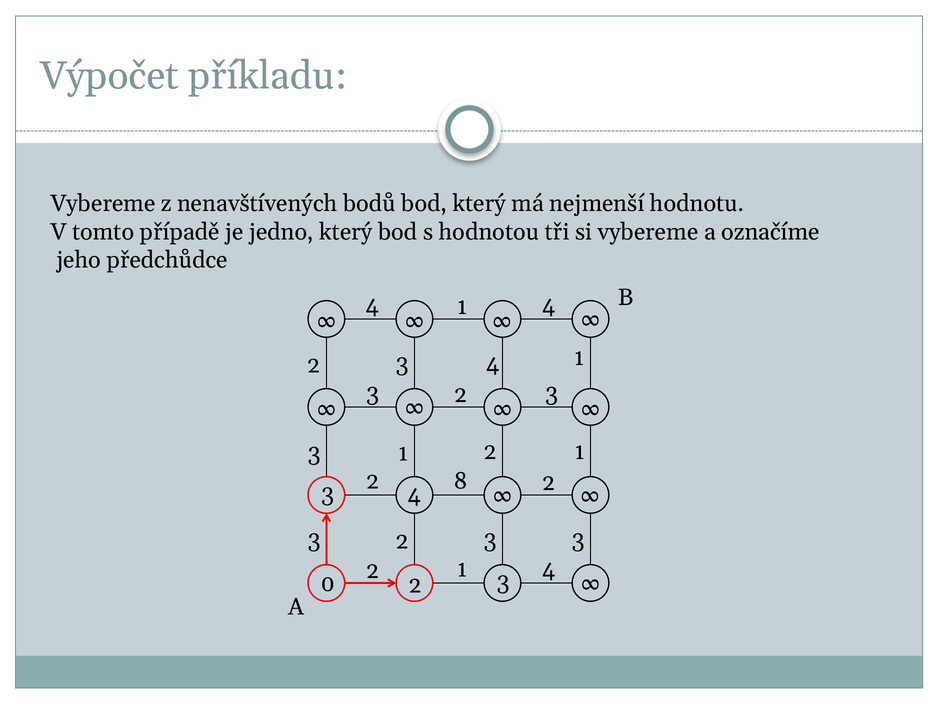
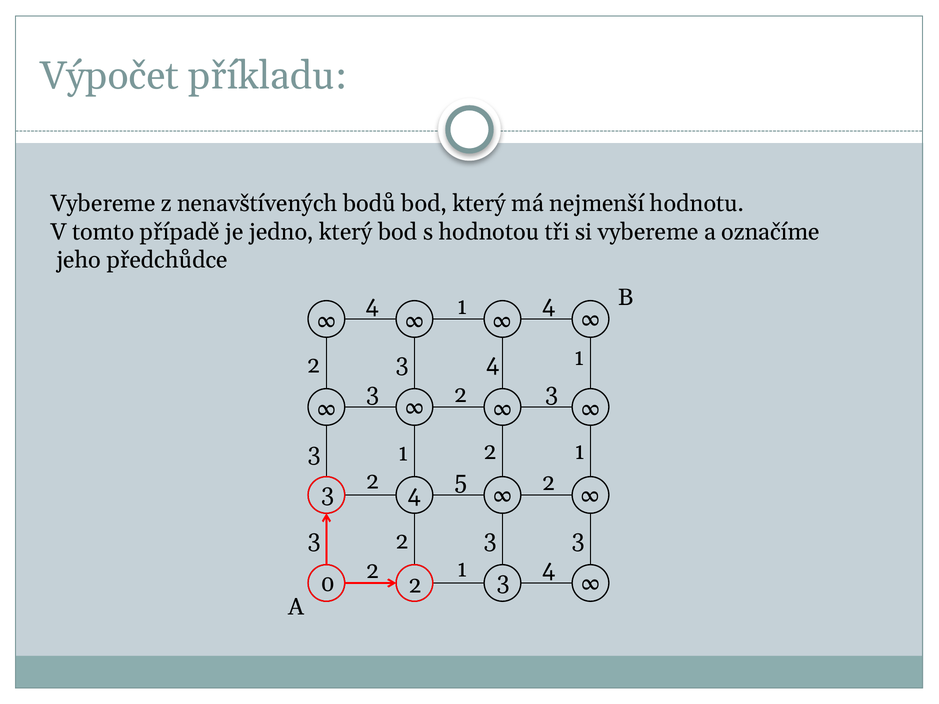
8: 8 -> 5
